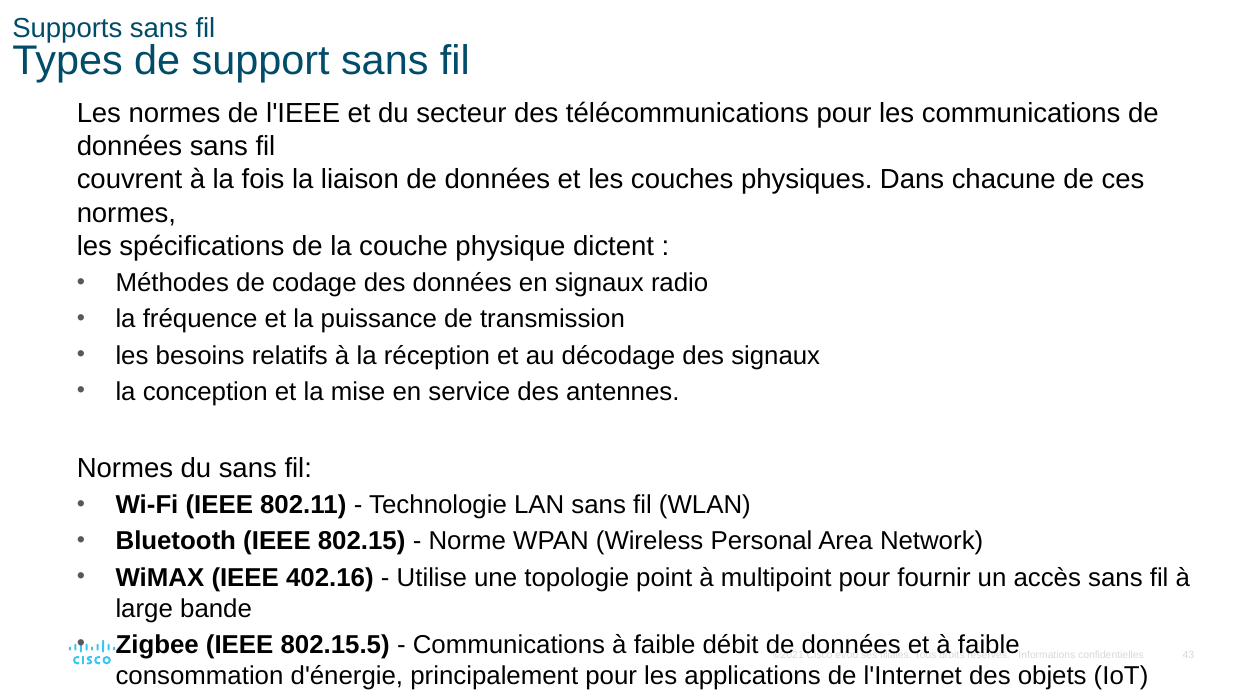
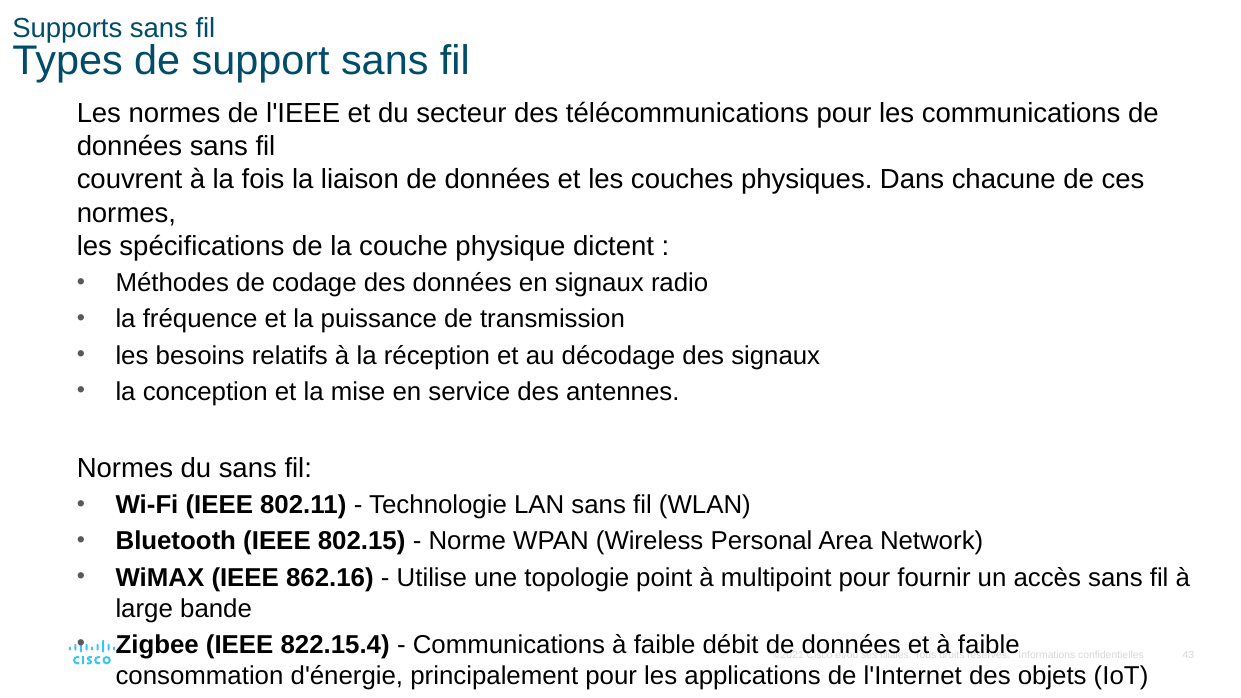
402.16: 402.16 -> 862.16
802.15.5: 802.15.5 -> 822.15.4
